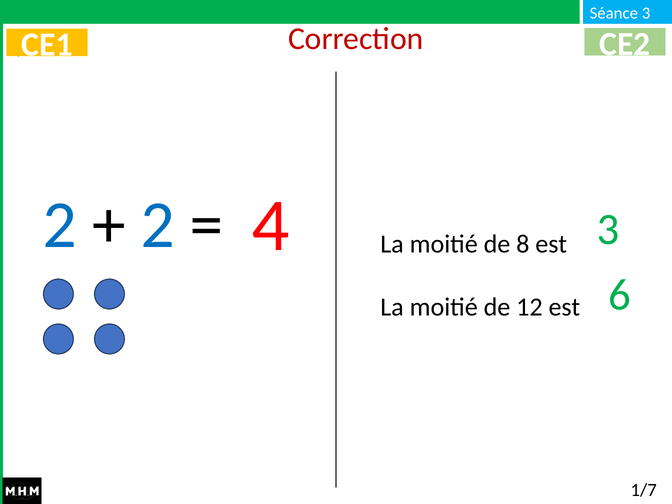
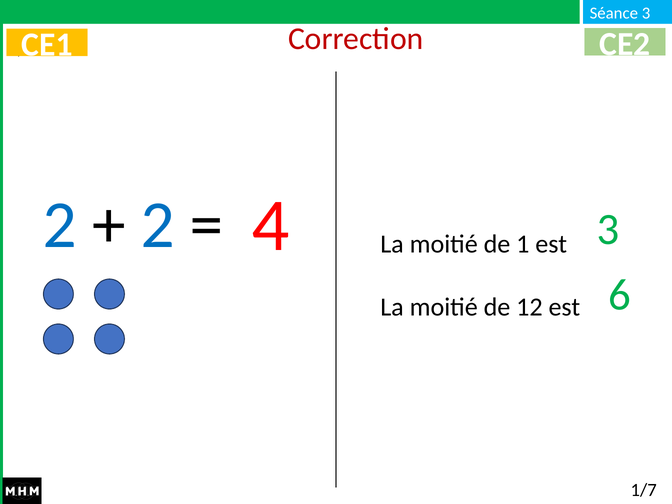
8: 8 -> 1
